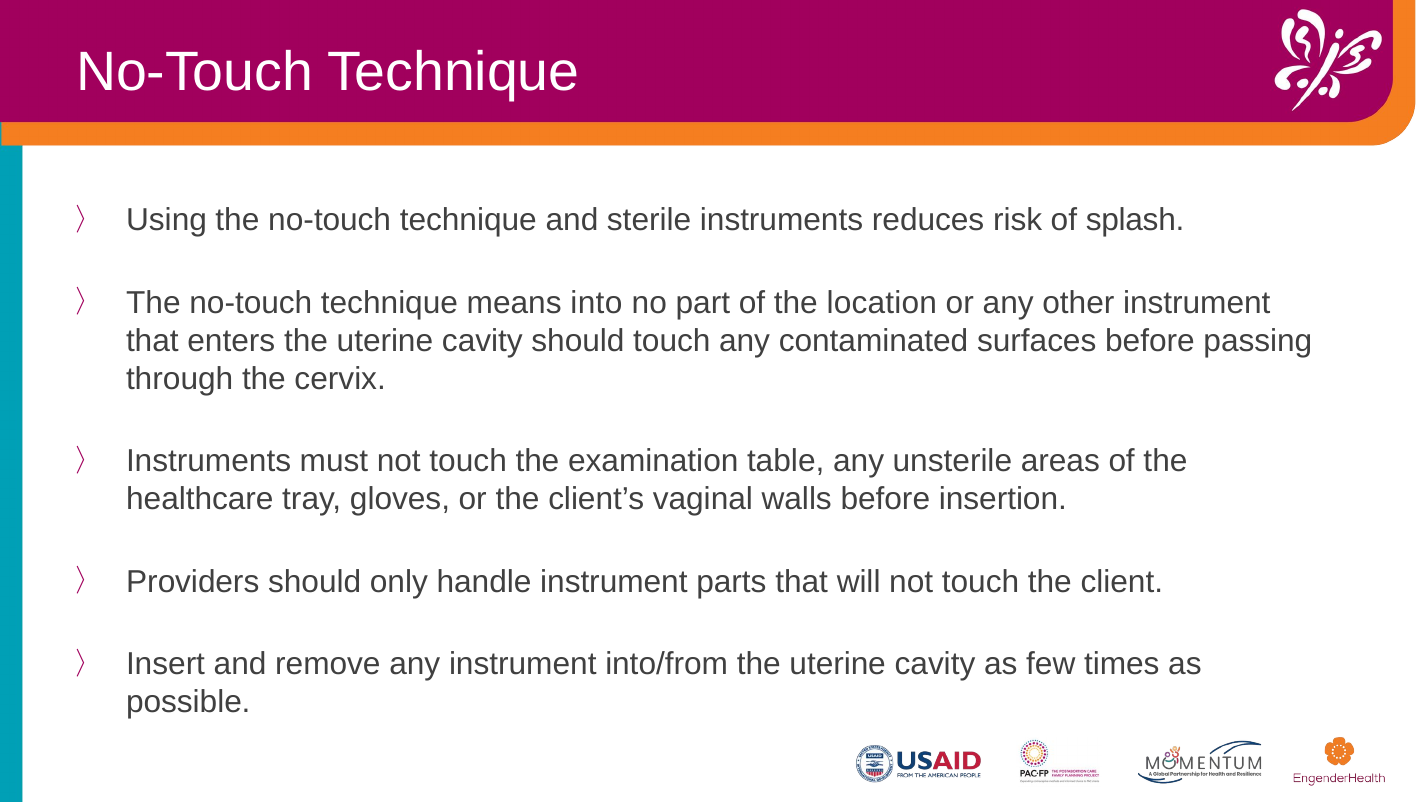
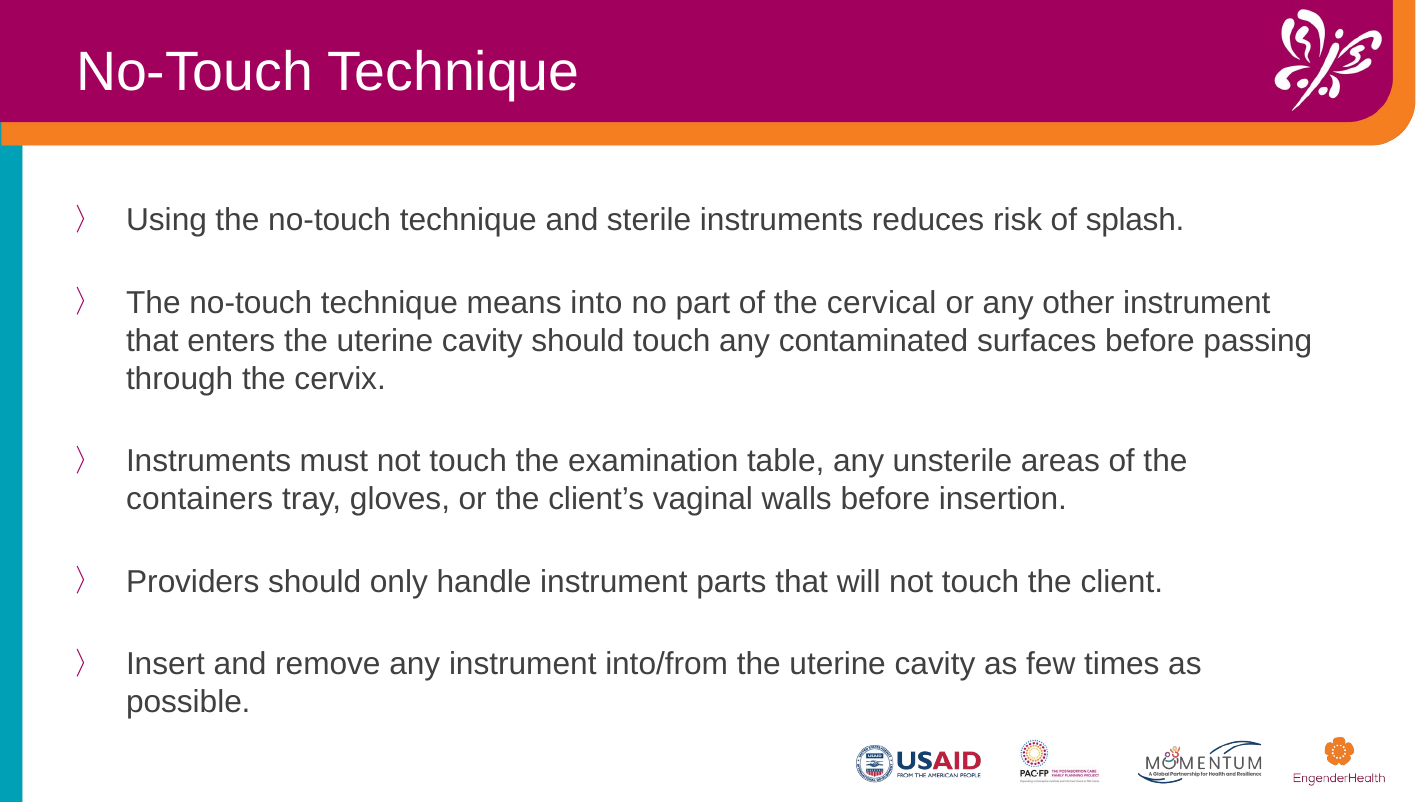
location: location -> cervical
healthcare: healthcare -> containers
